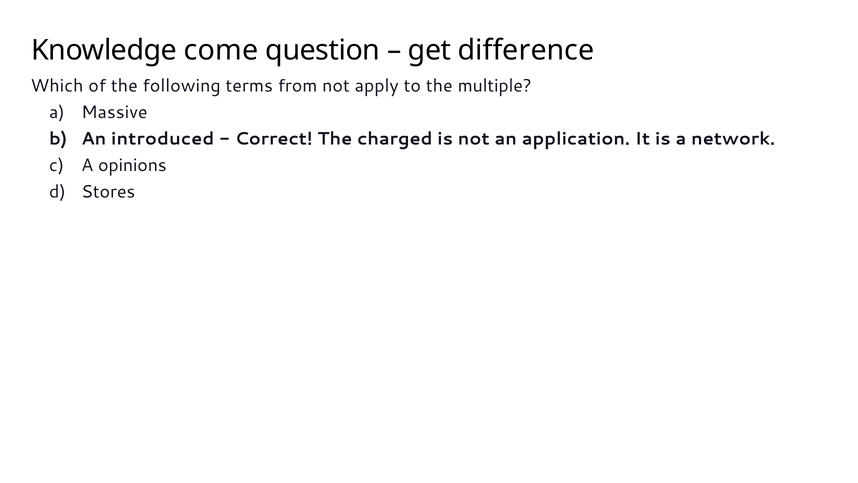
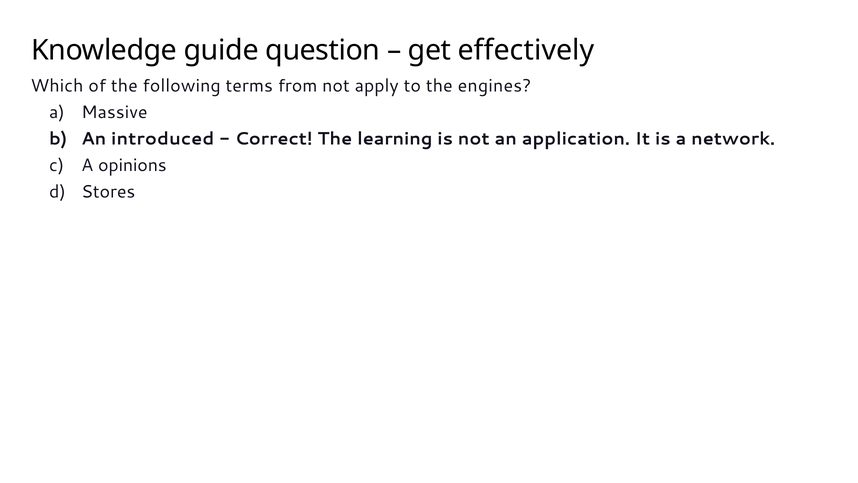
come: come -> guide
difference: difference -> effectively
multiple: multiple -> engines
charged: charged -> learning
